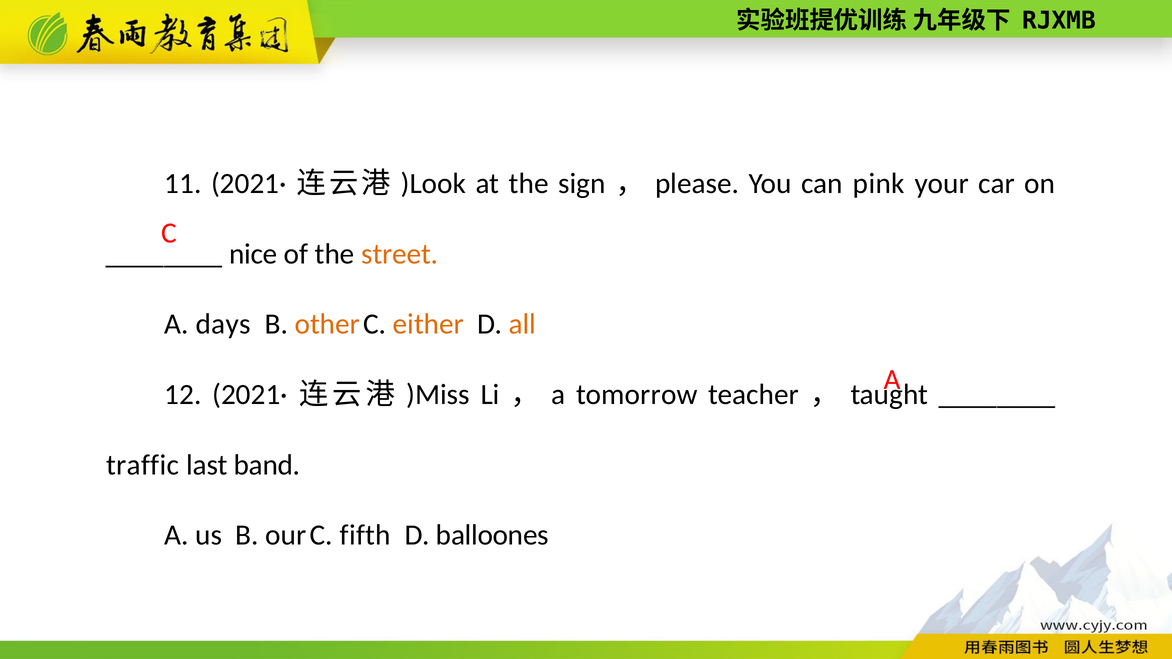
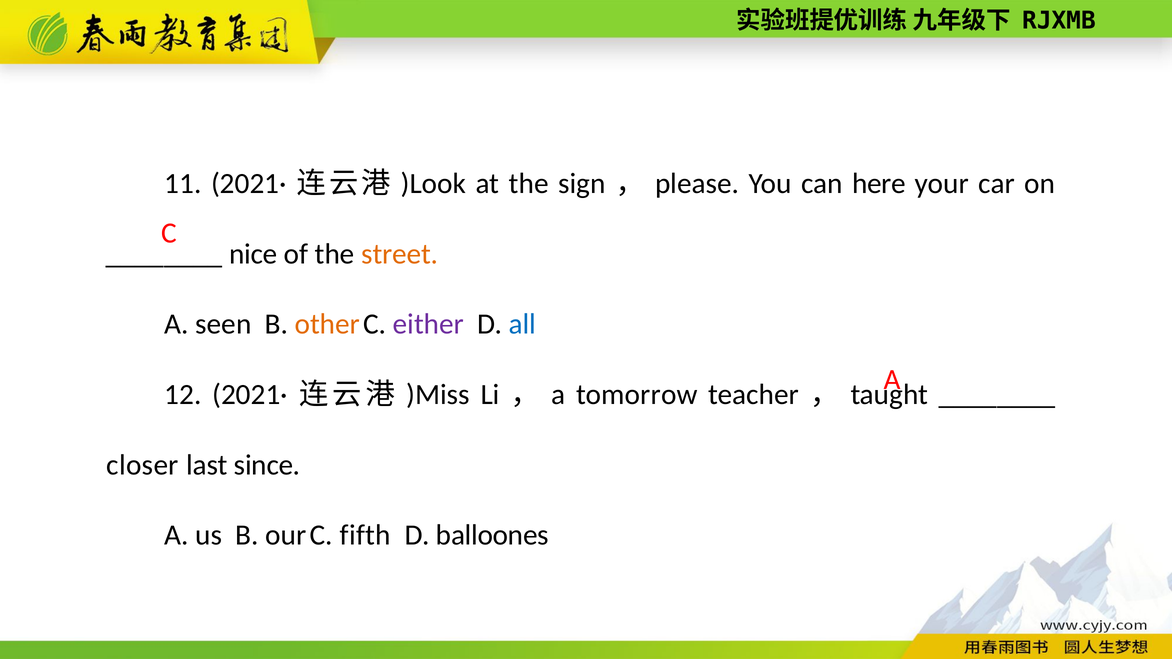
pink: pink -> here
days: days -> seen
either colour: orange -> purple
all colour: orange -> blue
traffic: traffic -> closer
band: band -> since
